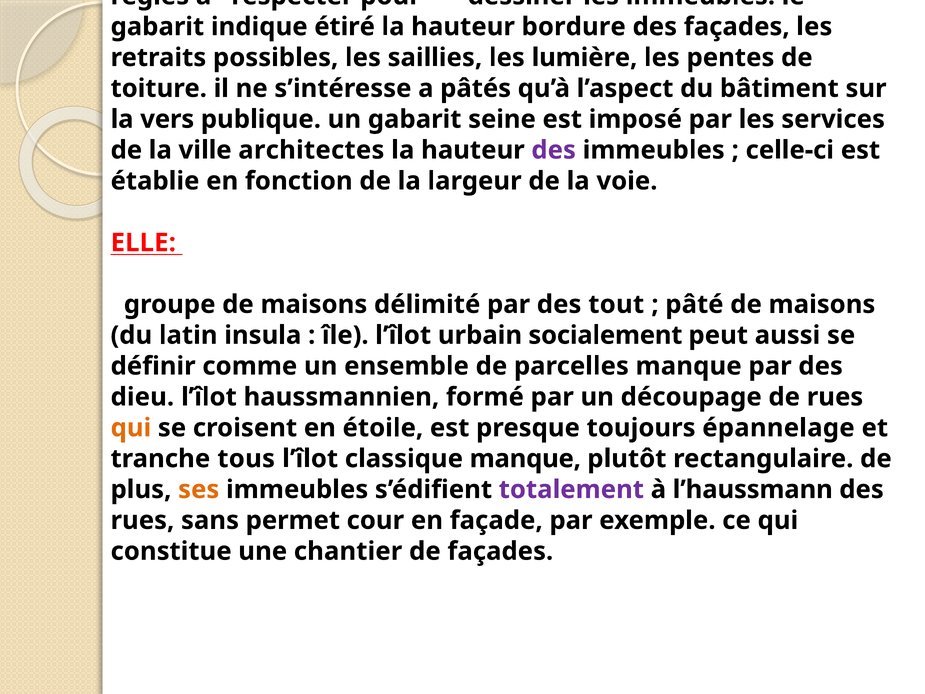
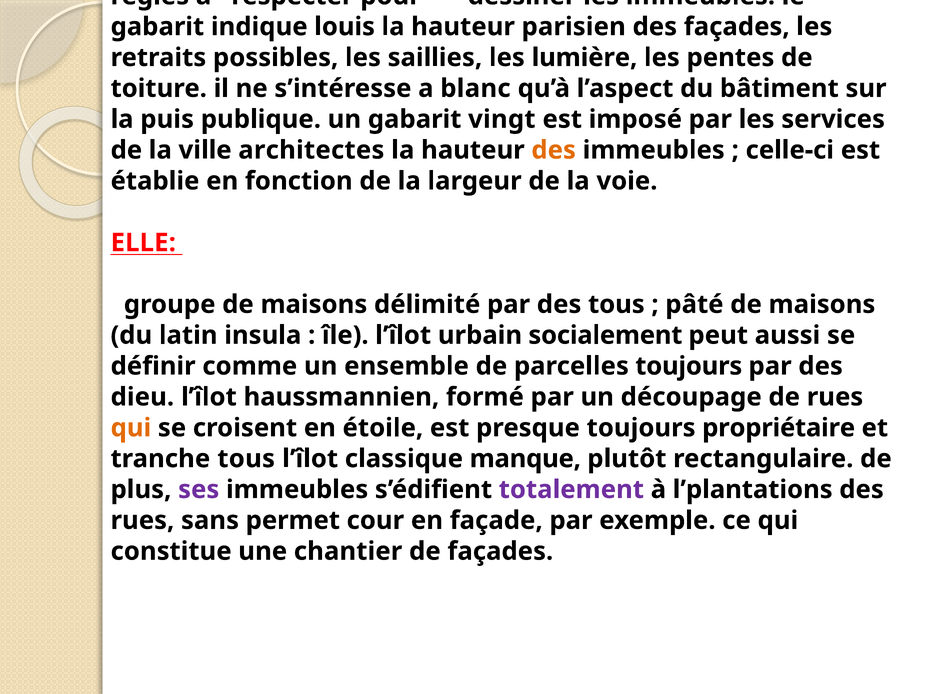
étiré: étiré -> louis
bordure: bordure -> parisien
pâtés: pâtés -> blanc
vers: vers -> puis
seine: seine -> vingt
des at (554, 150) colour: purple -> orange
des tout: tout -> tous
parcelles manque: manque -> toujours
épannelage: épannelage -> propriétaire
ses colour: orange -> purple
l’haussmann: l’haussmann -> l’plantations
